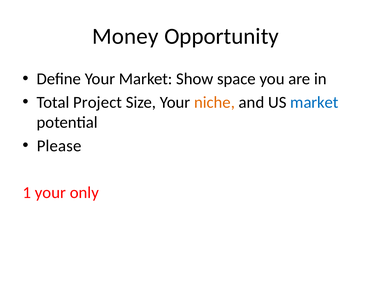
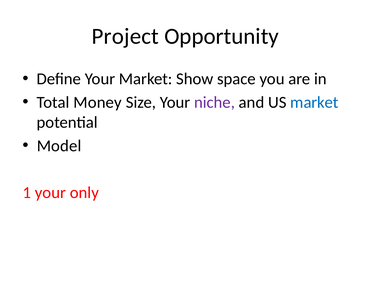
Money: Money -> Project
Project: Project -> Money
niche colour: orange -> purple
Please: Please -> Model
